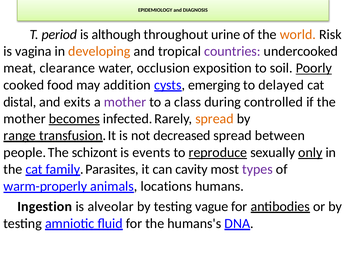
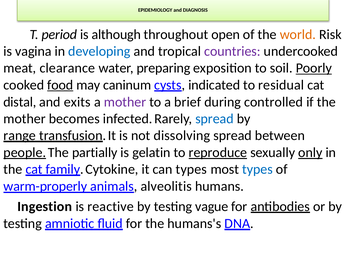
urine: urine -> open
developing colour: orange -> blue
occlusion: occlusion -> preparing
food underline: none -> present
addition: addition -> caninum
emerging: emerging -> indicated
delayed: delayed -> residual
class: class -> brief
becomes underline: present -> none
spread at (214, 118) colour: orange -> blue
decreased: decreased -> dissolving
people underline: none -> present
schizont: schizont -> partially
events: events -> gelatin
Parasites: Parasites -> Cytokine
can cavity: cavity -> types
types at (257, 169) colour: purple -> blue
locations: locations -> alveolitis
alveolar: alveolar -> reactive
